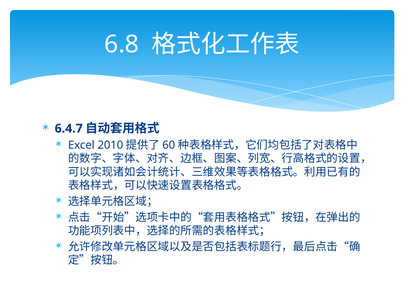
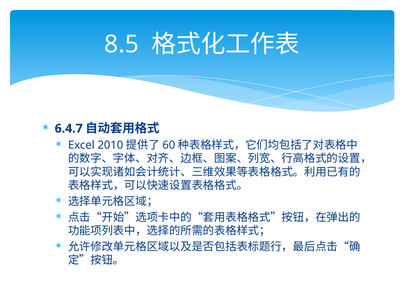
6.8: 6.8 -> 8.5
